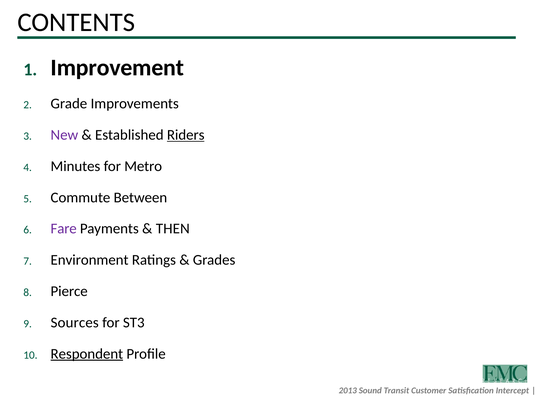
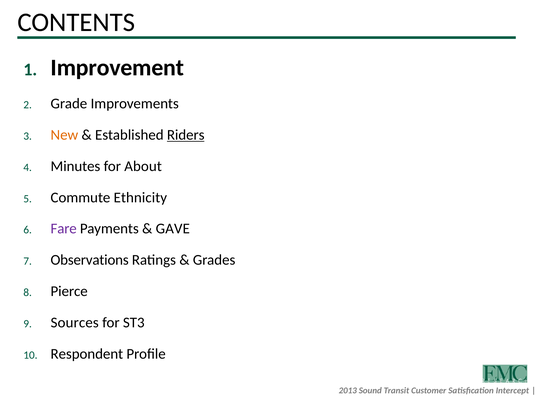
New colour: purple -> orange
Metro: Metro -> About
Between: Between -> Ethnicity
THEN: THEN -> GAVE
Environment: Environment -> Observations
Respondent underline: present -> none
